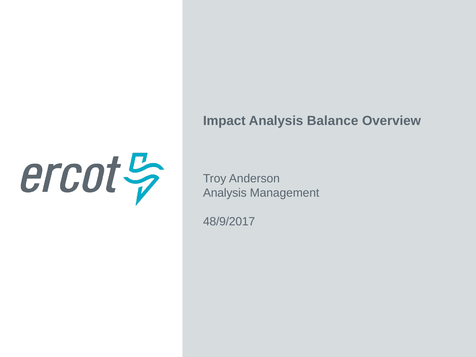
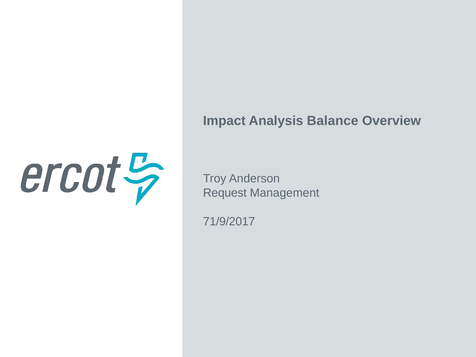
Analysis at (225, 193): Analysis -> Request
48/9/2017: 48/9/2017 -> 71/9/2017
